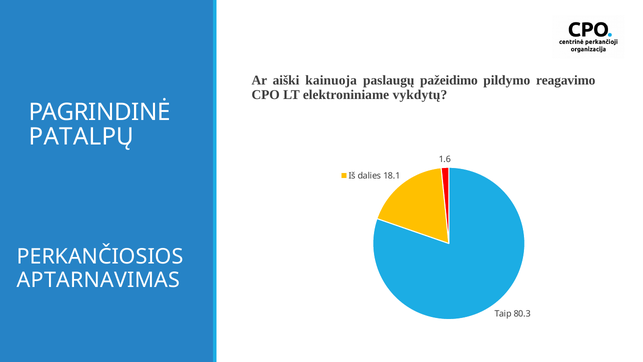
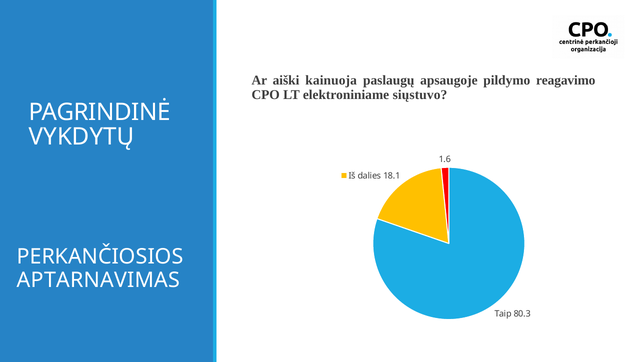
pažeidimo: pažeidimo -> apsaugoje
vykdytų: vykdytų -> siųstuvo
PATALPŲ: PATALPŲ -> VYKDYTŲ
